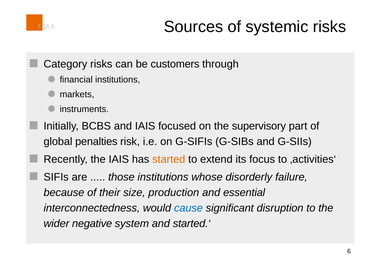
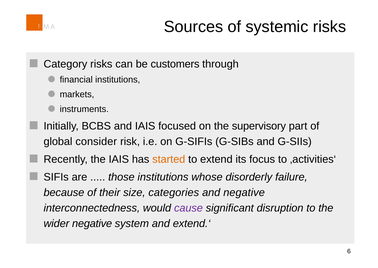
penalties: penalties -> consider
production: production -> categories
and essential: essential -> negative
cause colour: blue -> purple
started.‘: started.‘ -> extend.‘
